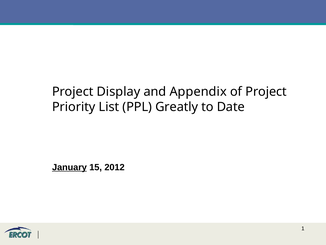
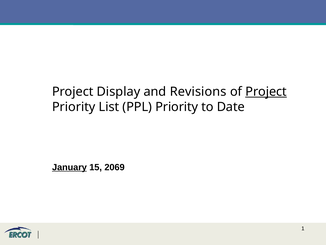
Appendix: Appendix -> Revisions
Project at (266, 91) underline: none -> present
PPL Greatly: Greatly -> Priority
2012: 2012 -> 2069
